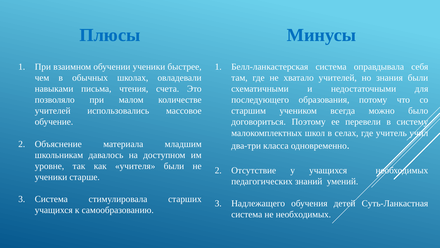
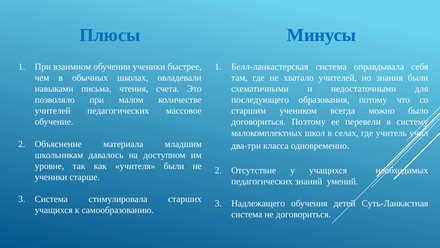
учителей использовались: использовались -> педагогических
не необходимых: необходимых -> договориться
